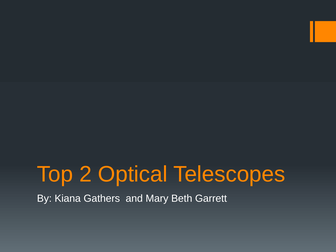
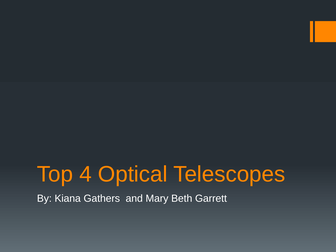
2: 2 -> 4
